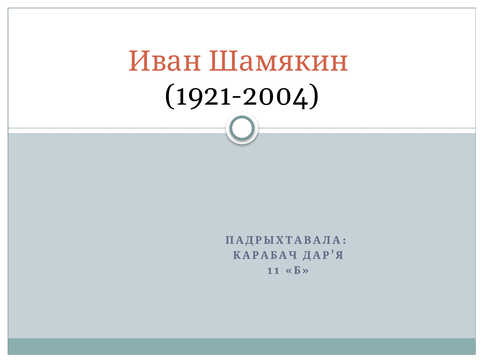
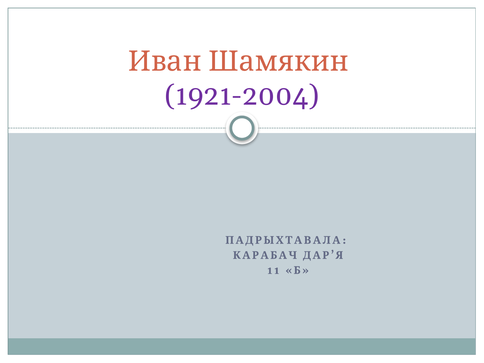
1921-2004 colour: black -> purple
